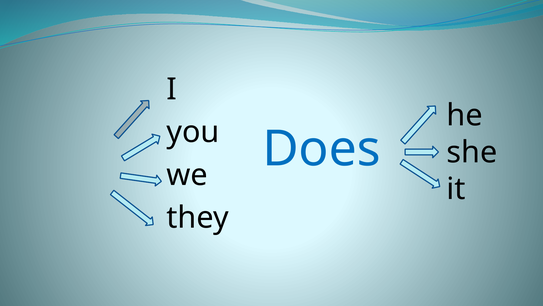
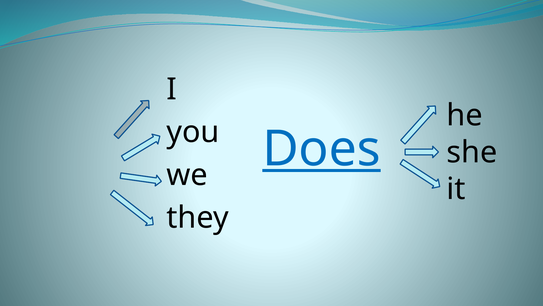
Does underline: none -> present
